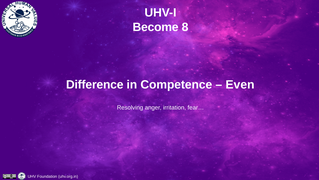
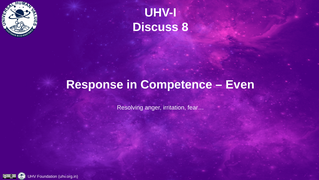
Become: Become -> Discuss
Difference: Difference -> Response
